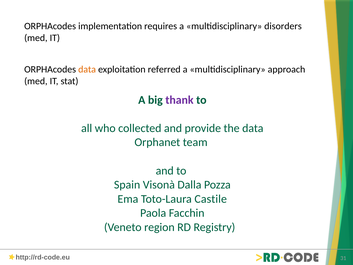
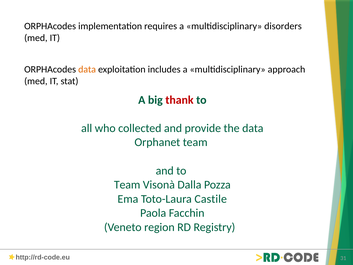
referred: referred -> includes
thank colour: purple -> red
Spain at (127, 185): Spain -> Team
